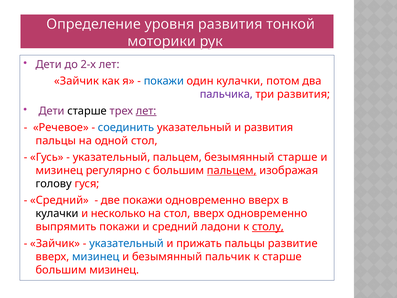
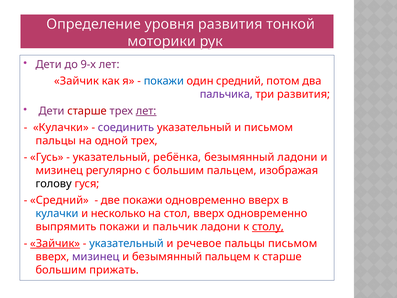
2-х: 2-х -> 9-х
один кулачки: кулачки -> средний
старше at (87, 111) colour: black -> red
Речевое at (61, 127): Речевое -> Кулачки
соединить colour: blue -> purple
и развития: развития -> письмом
одной стол: стол -> трех
указательный пальцем: пальцем -> ребёнка
безымянный старше: старше -> ладони
пальцем at (232, 170) underline: present -> none
кулачки at (57, 213) colour: black -> blue
и средний: средний -> пальчик
Зайчик at (55, 243) underline: none -> present
прижать: прижать -> речевое
пальцы развитие: развитие -> письмом
мизинец at (96, 256) colour: blue -> purple
безымянный пальчик: пальчик -> пальцем
большим мизинец: мизинец -> прижать
